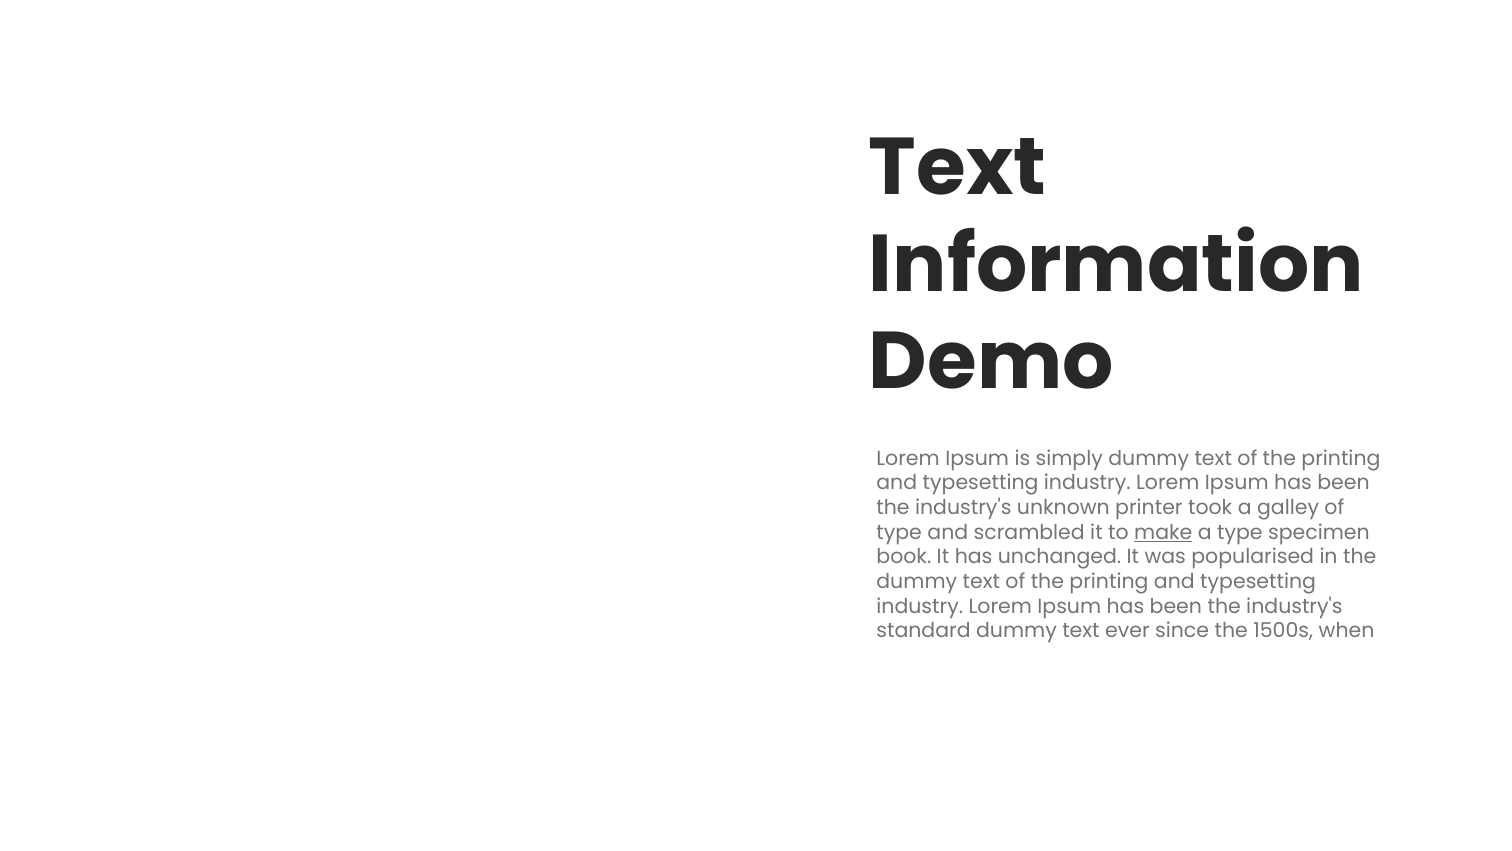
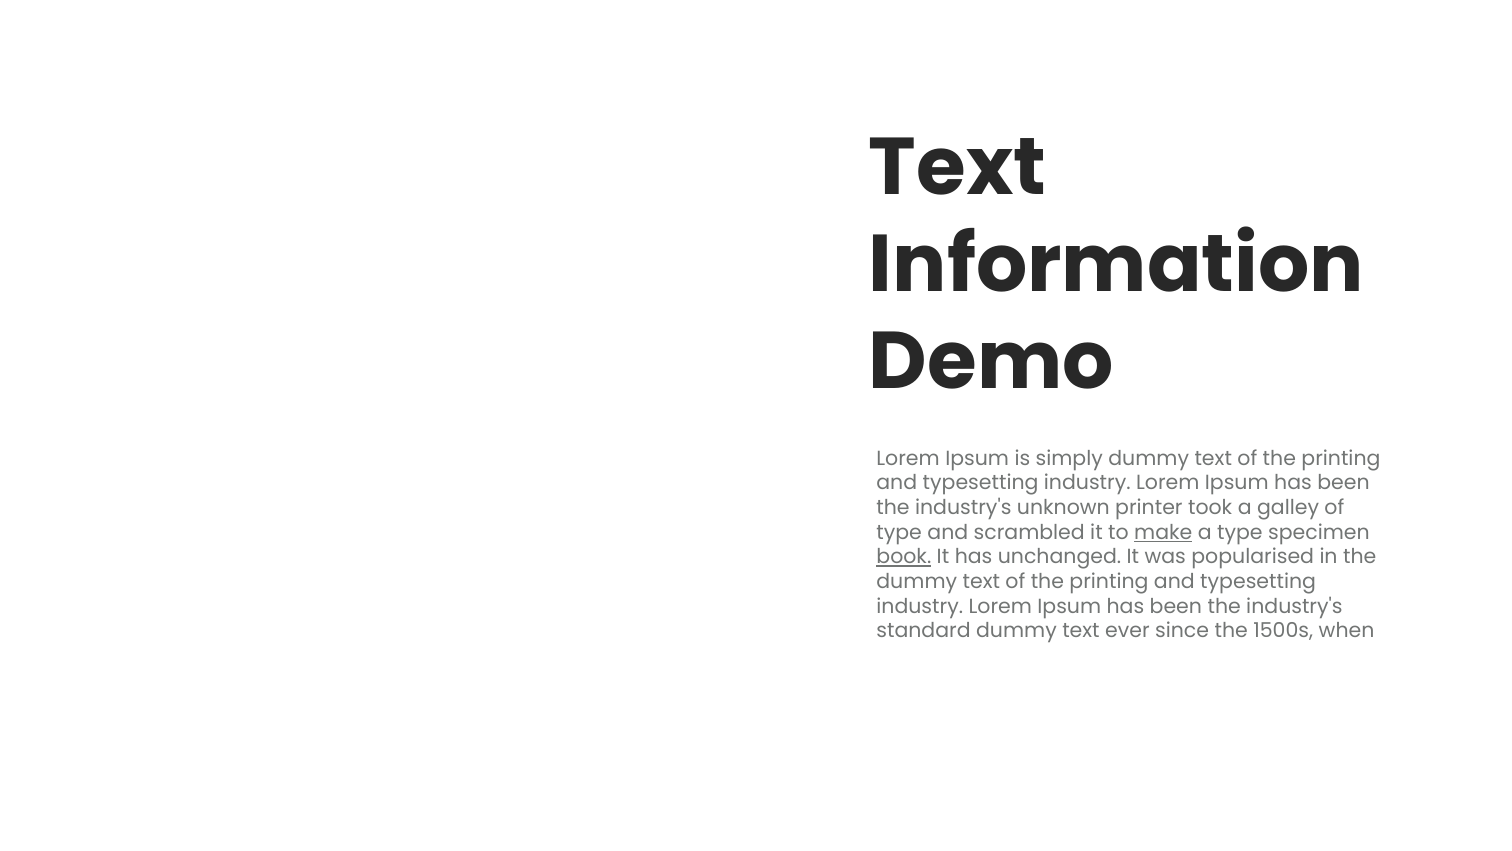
book underline: none -> present
